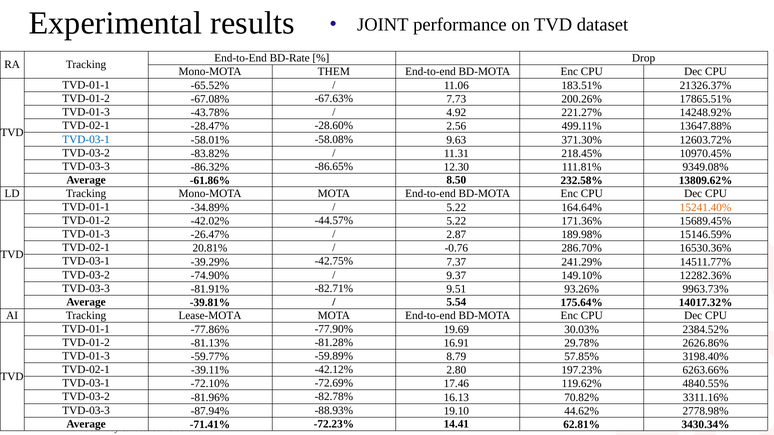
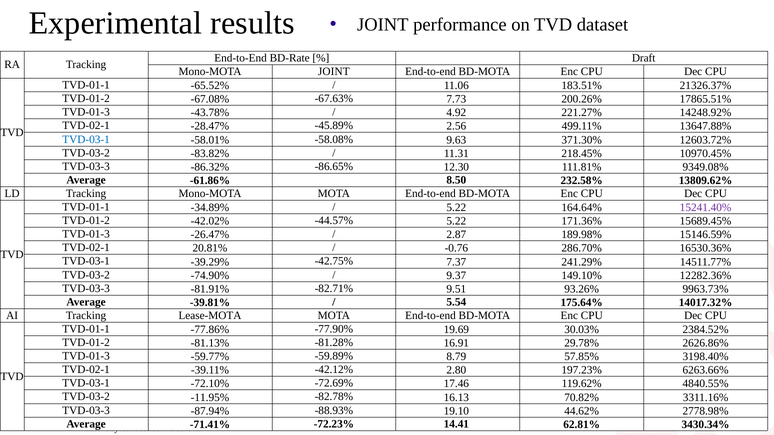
Drop: Drop -> Draft
Mono-MOTA THEM: THEM -> JOINT
-28.60%: -28.60% -> -45.89%
15241.40% colour: orange -> purple
-81.96%: -81.96% -> -11.95%
